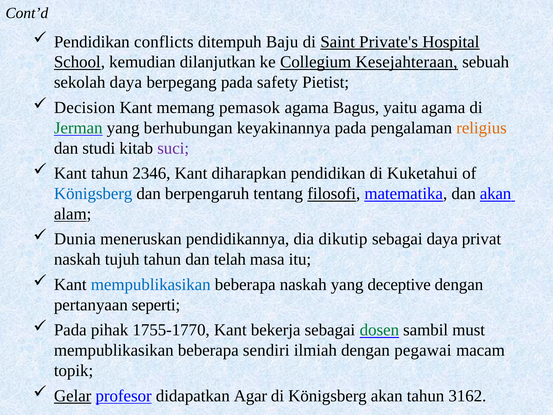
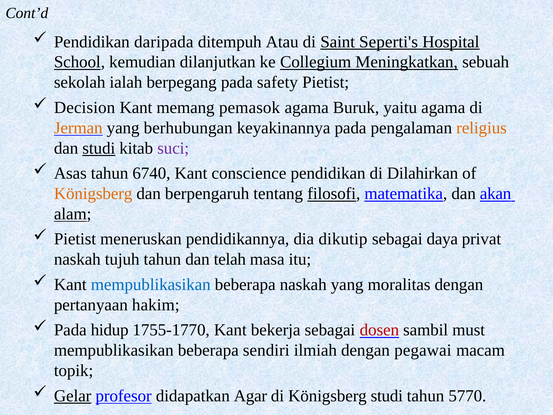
conflicts: conflicts -> daripada
Baju: Baju -> Atau
Private's: Private's -> Seperti's
Kesejahteraan: Kesejahteraan -> Meningkatkan
sekolah daya: daya -> ialah
Bagus: Bagus -> Buruk
Jerman colour: green -> orange
studi at (99, 148) underline: none -> present
Kant at (70, 173): Kant -> Asas
2346: 2346 -> 6740
diharapkan: diharapkan -> conscience
Kuketahui: Kuketahui -> Dilahirkan
Königsberg at (93, 193) colour: blue -> orange
Dunia at (75, 239): Dunia -> Pietist
deceptive: deceptive -> moralitas
seperti: seperti -> hakim
pihak: pihak -> hidup
dosen colour: green -> red
Königsberg akan: akan -> studi
3162: 3162 -> 5770
